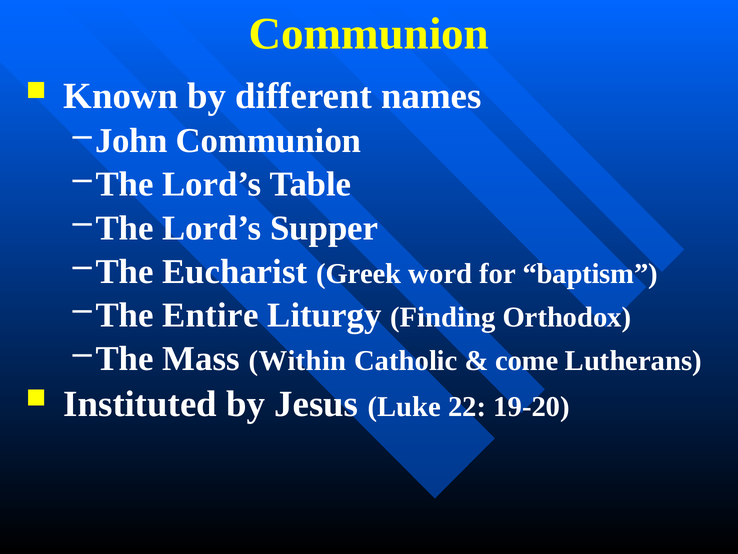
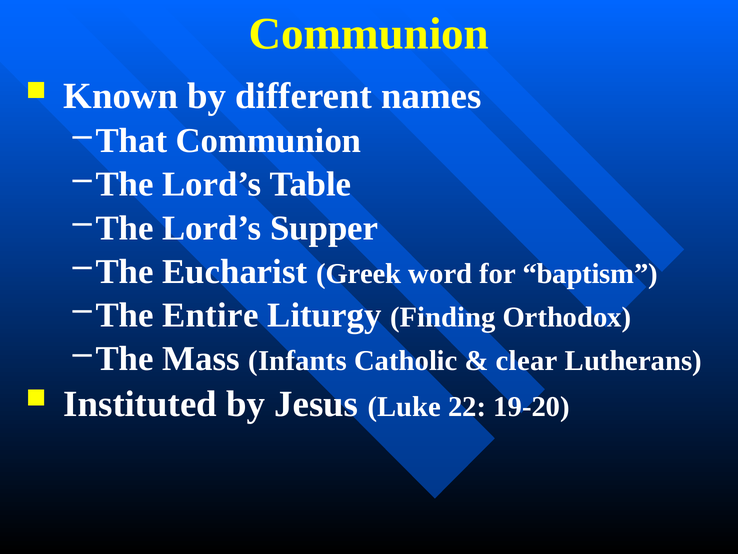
John: John -> That
Within: Within -> Infants
come: come -> clear
